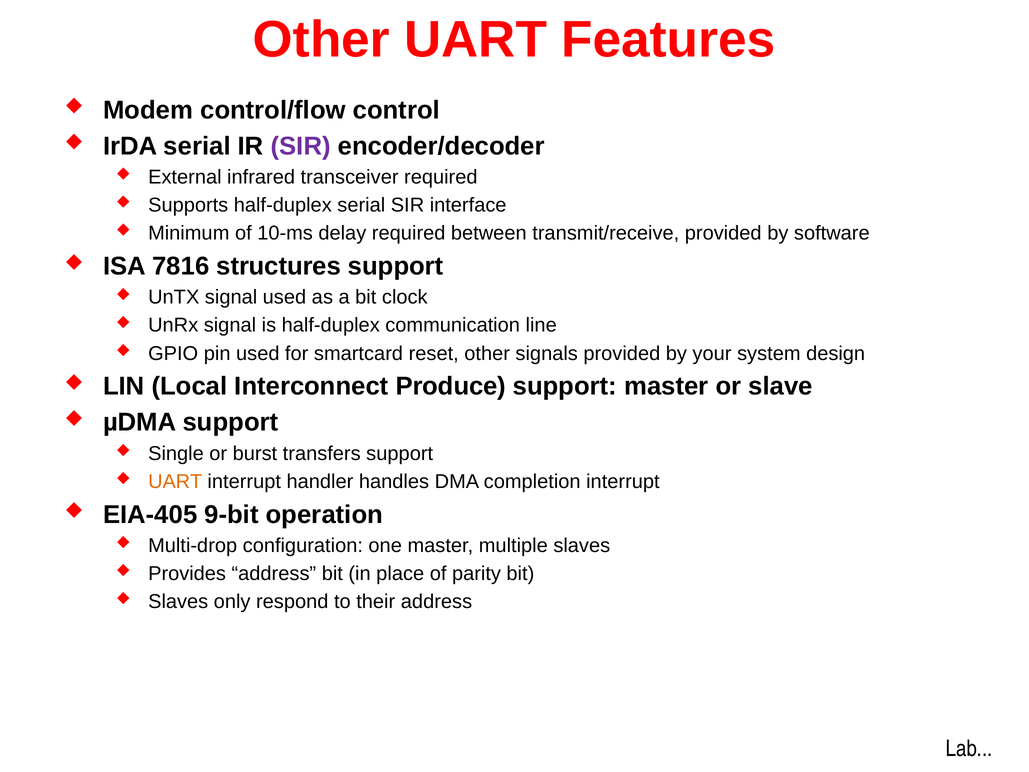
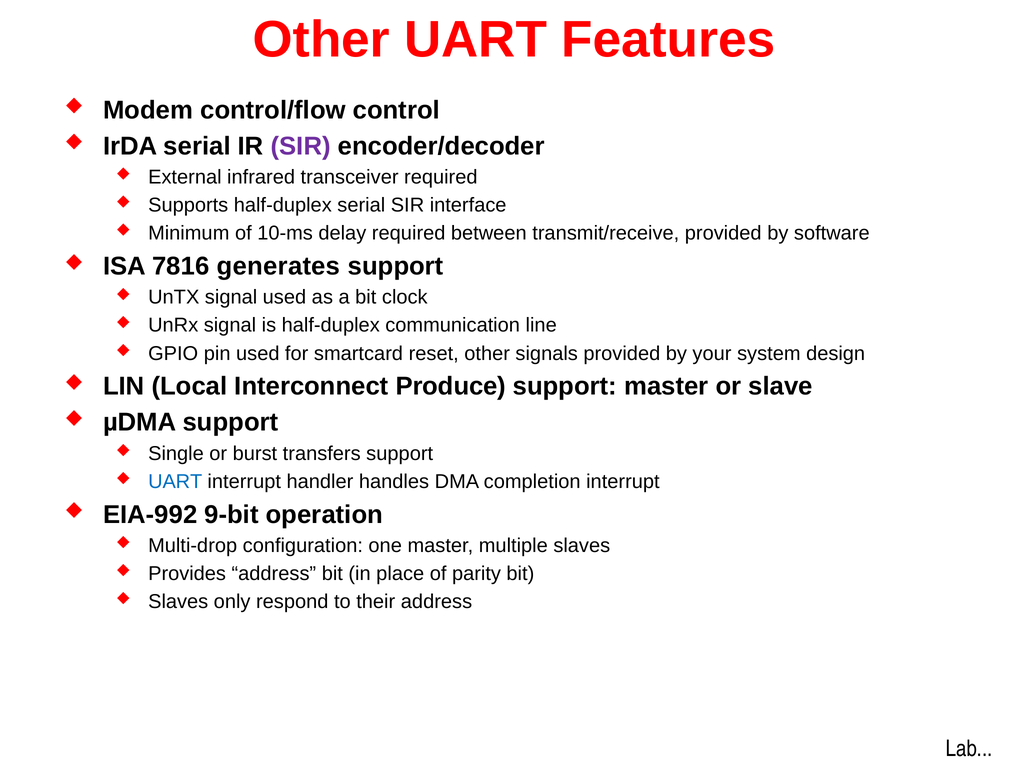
structures: structures -> generates
UART at (175, 481) colour: orange -> blue
EIA-405: EIA-405 -> EIA-992
